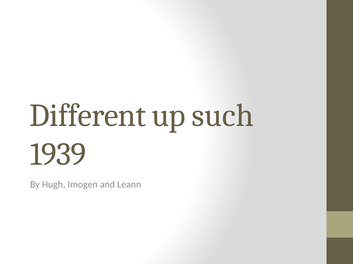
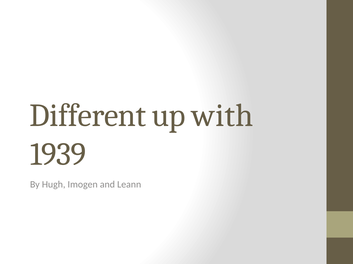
such: such -> with
